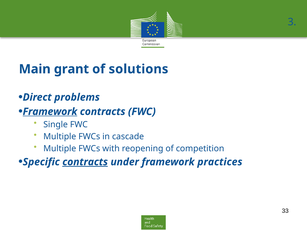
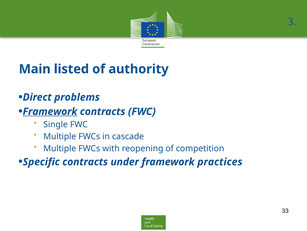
grant: grant -> listed
solutions: solutions -> authority
contracts at (85, 161) underline: present -> none
